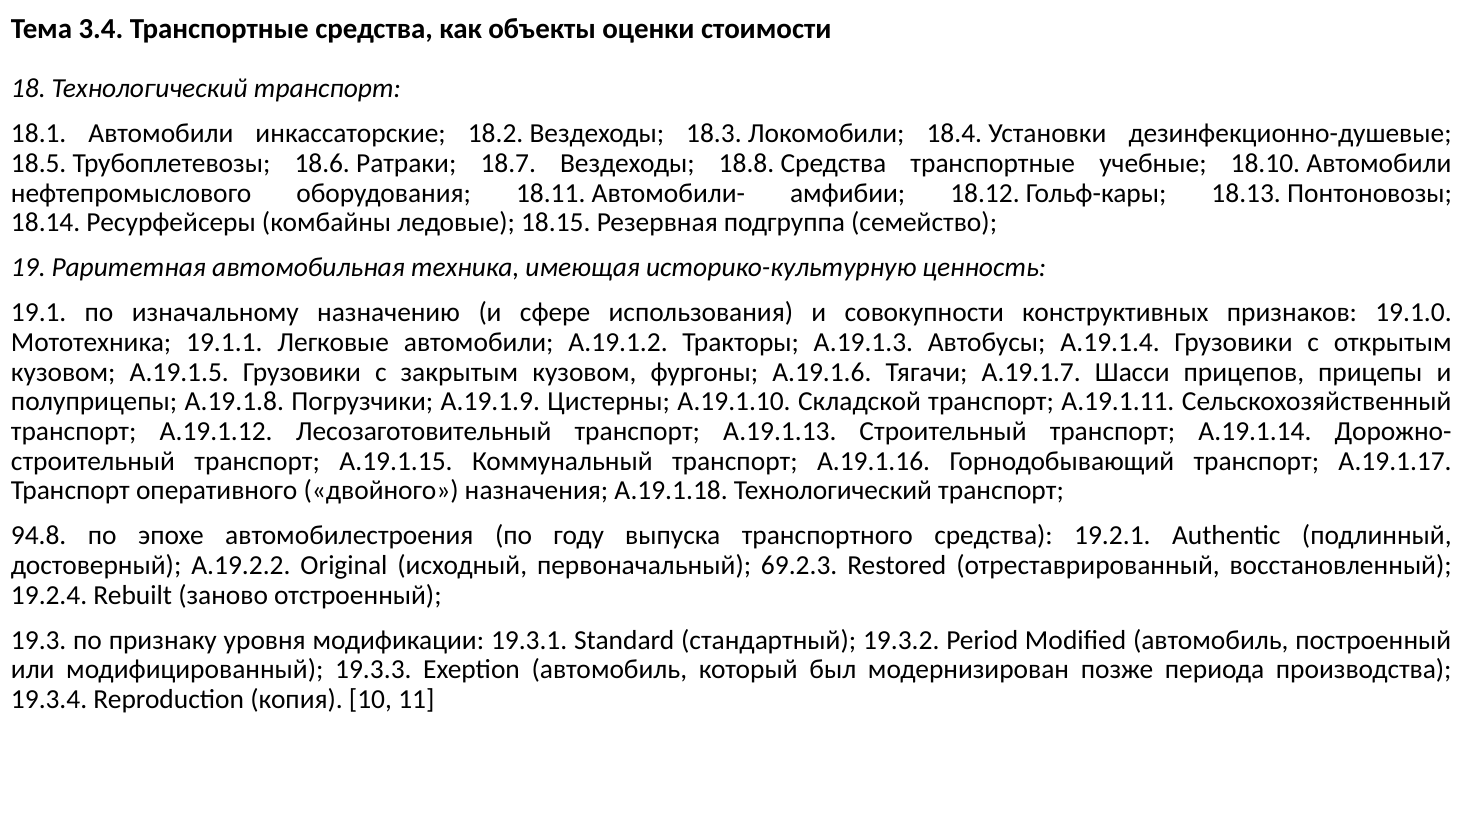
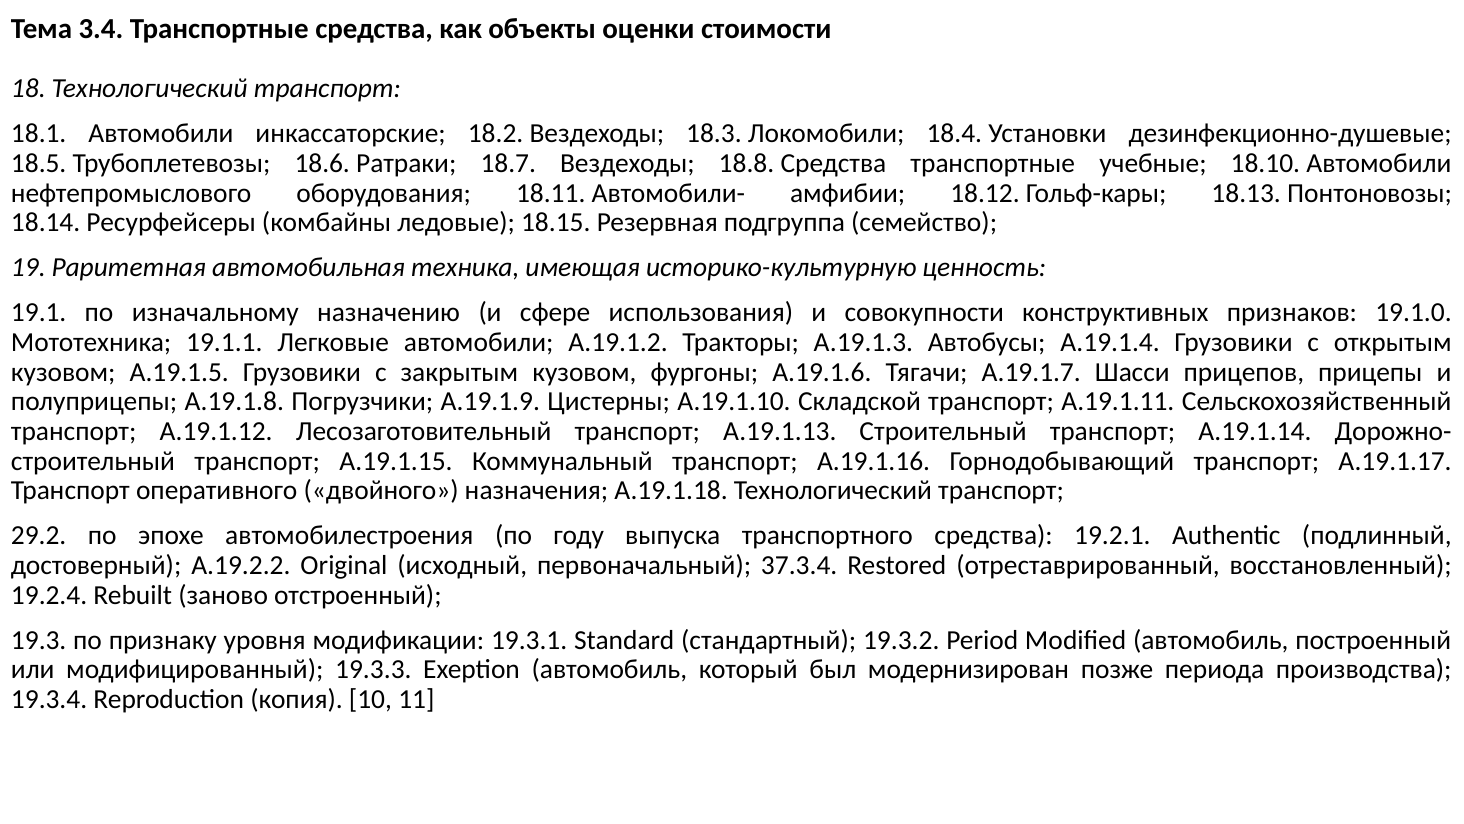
94.8: 94.8 -> 29.2
69.2.3: 69.2.3 -> 37.3.4
